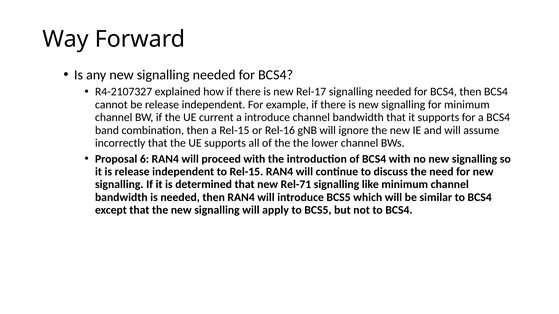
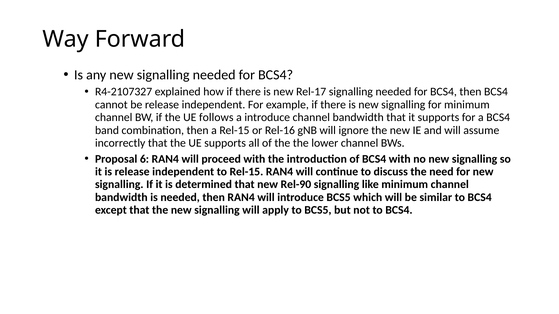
current: current -> follows
Rel-71: Rel-71 -> Rel-90
